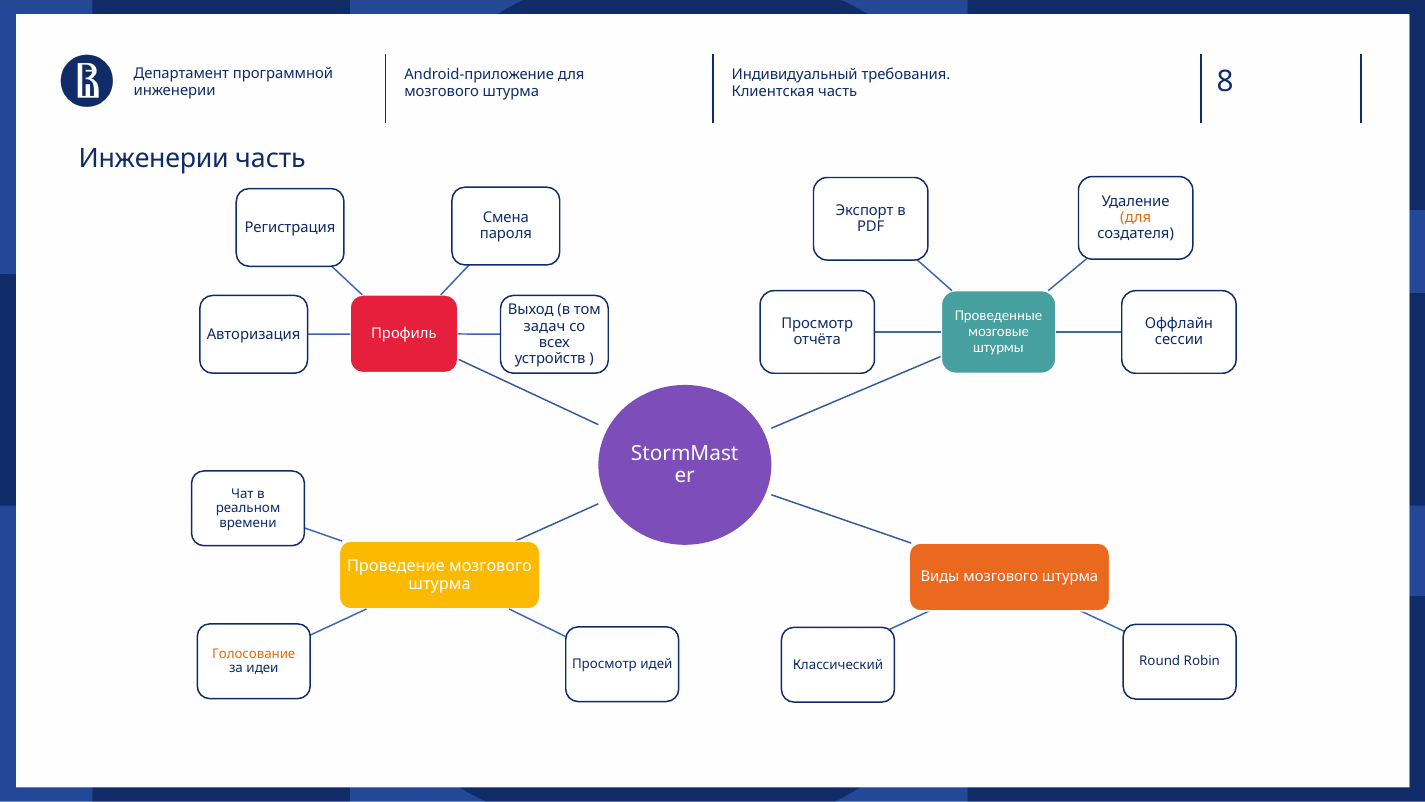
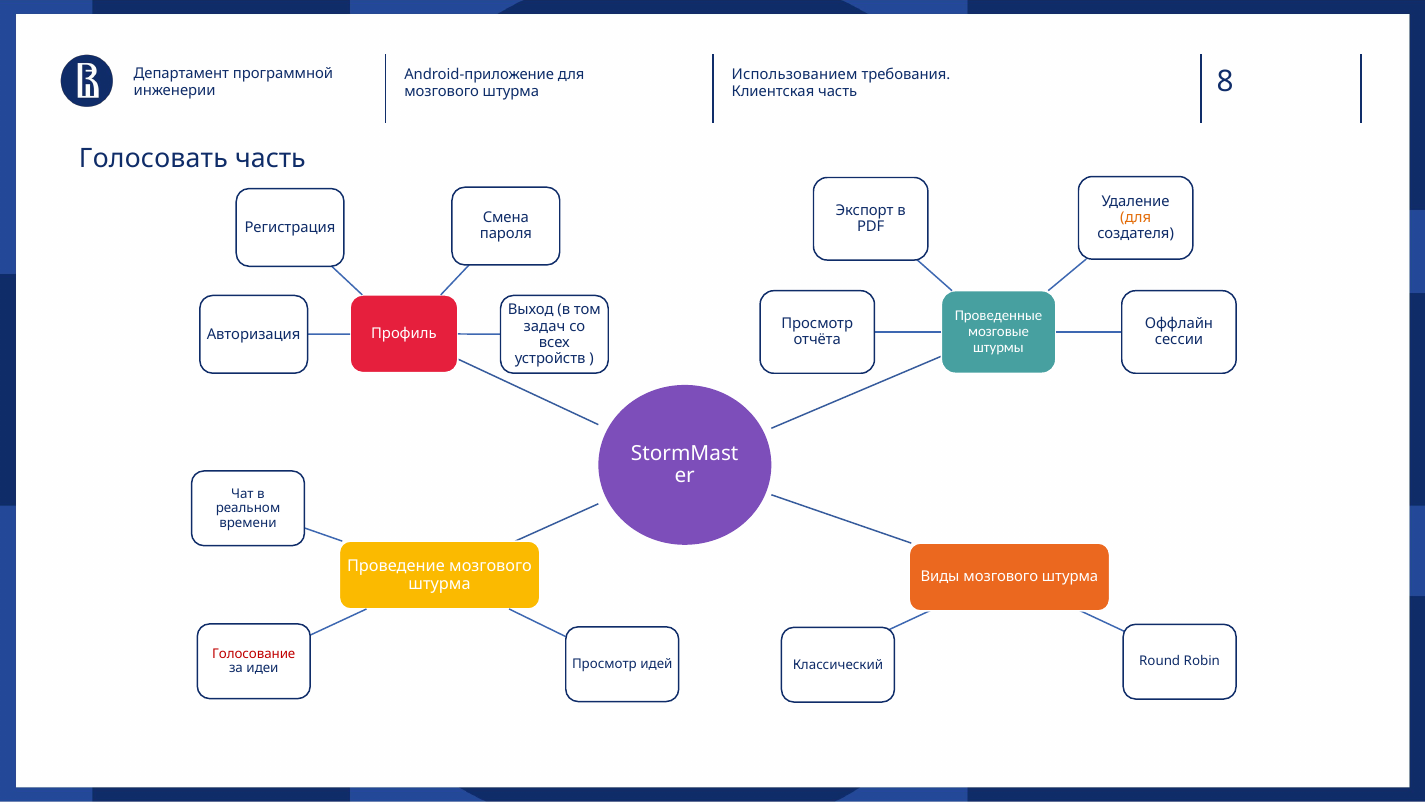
Индивидуальный: Индивидуальный -> Использованием
Инженерии at (154, 159): Инженерии -> Голосовать
Голосование colour: orange -> red
